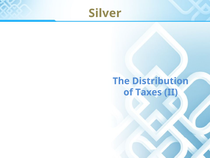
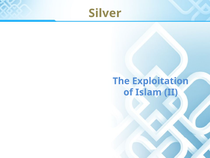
Distribution: Distribution -> Exploitation
Taxes: Taxes -> Islam
